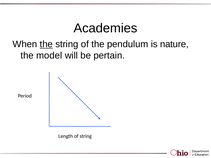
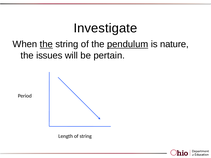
Academies: Academies -> Investigate
pendulum underline: none -> present
model: model -> issues
